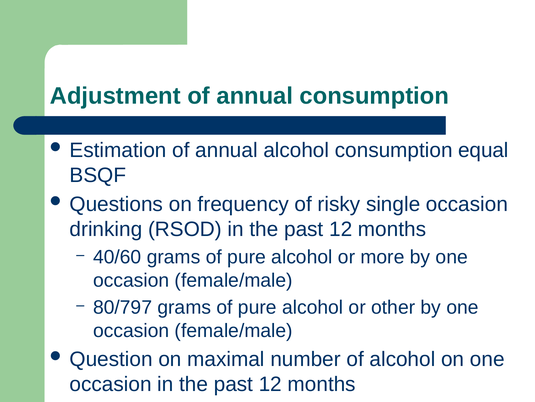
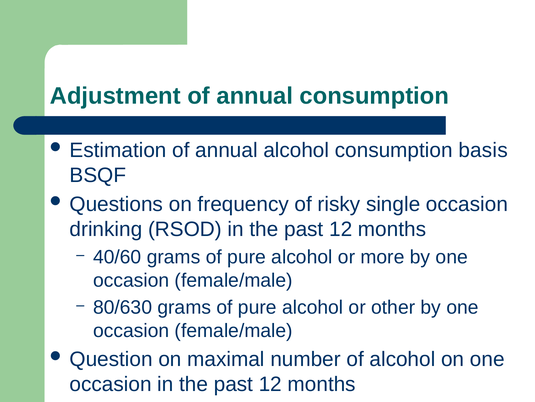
equal: equal -> basis
80/797: 80/797 -> 80/630
